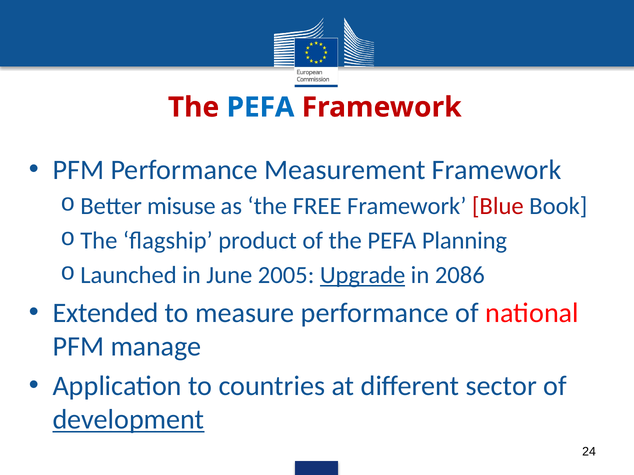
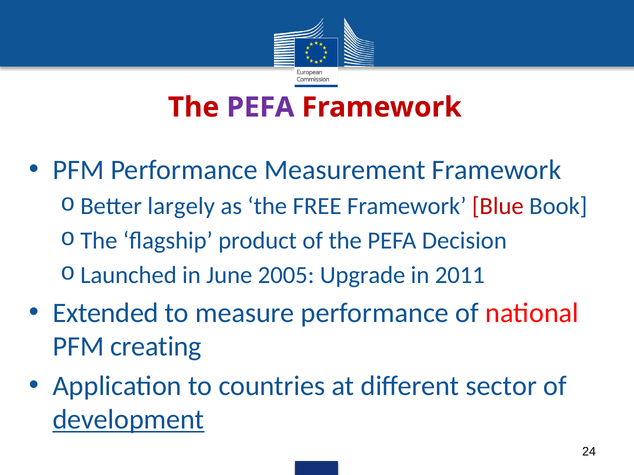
PEFA at (260, 107) colour: blue -> purple
misuse: misuse -> largely
Planning: Planning -> Decision
Upgrade underline: present -> none
2086: 2086 -> 2011
manage: manage -> creating
